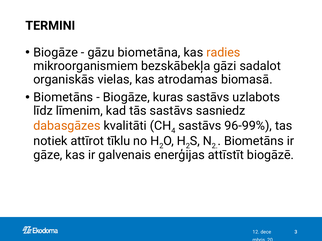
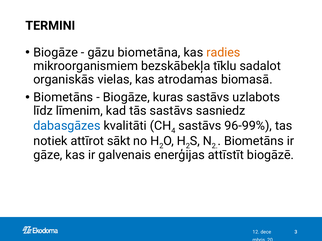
gāzi: gāzi -> tīklu
dabasgāzes colour: orange -> blue
tīklu: tīklu -> sākt
